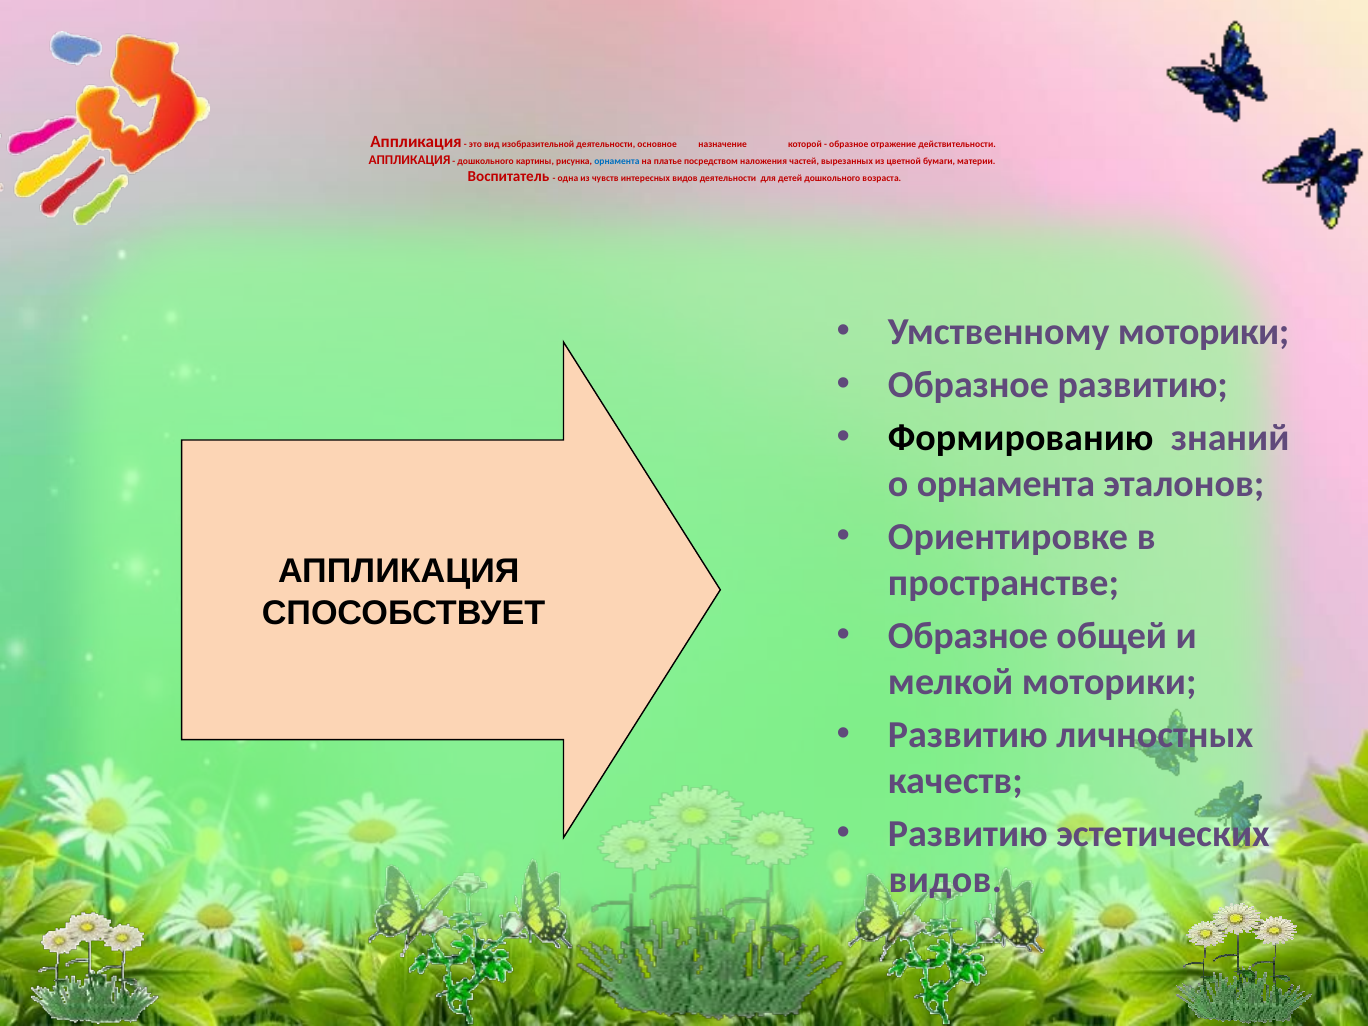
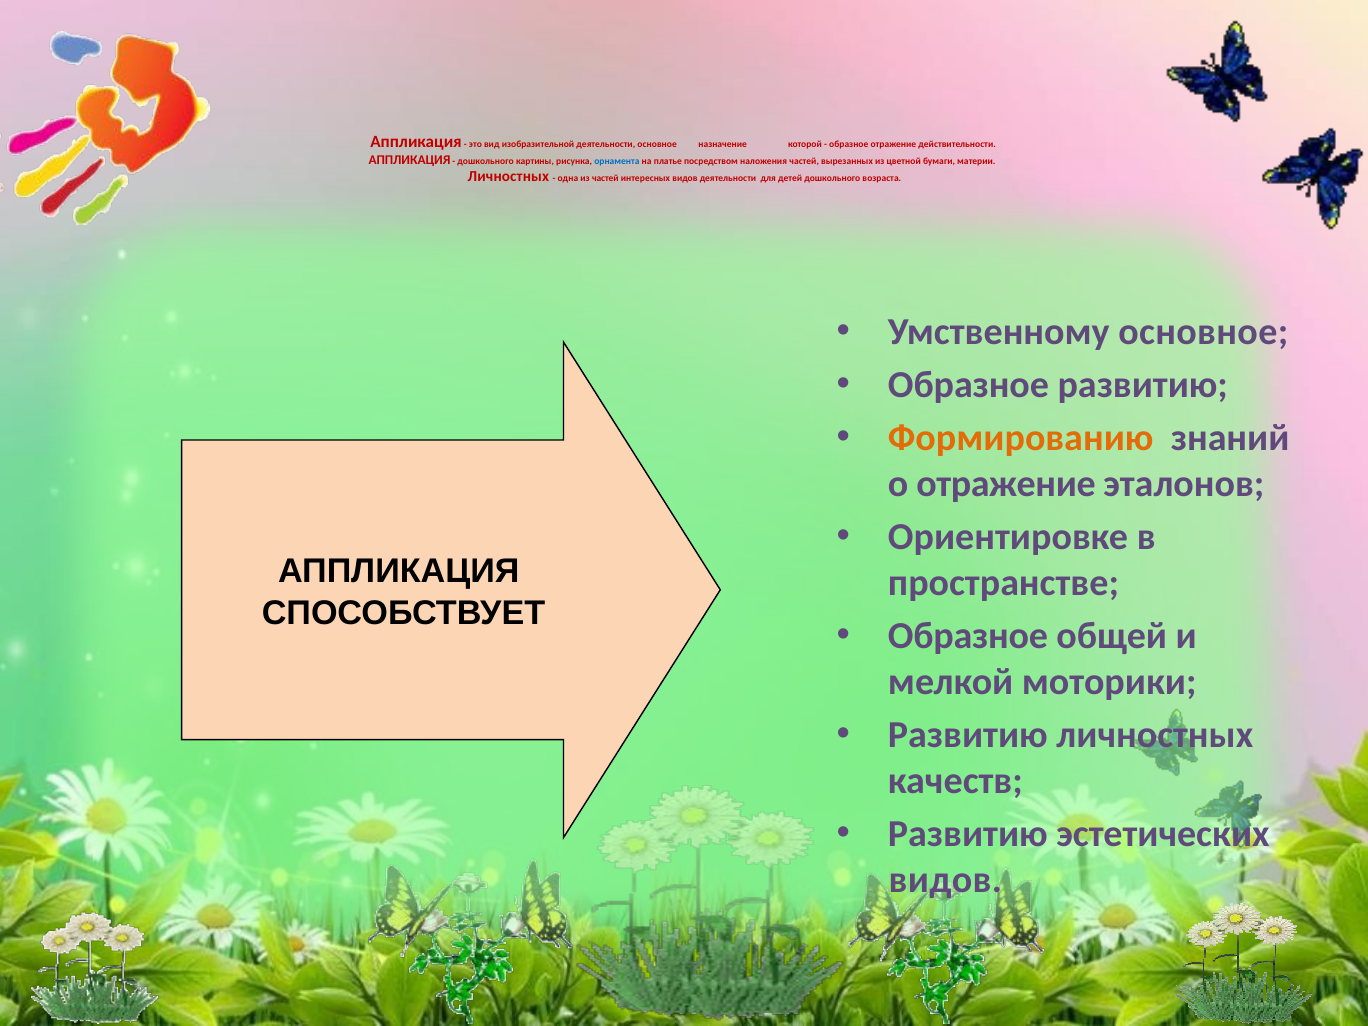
Воспитатель at (508, 177): Воспитатель -> Личностных
из чувств: чувств -> частей
Умственному моторики: моторики -> основное
Формированию colour: black -> orange
о орнамента: орнамента -> отражение
